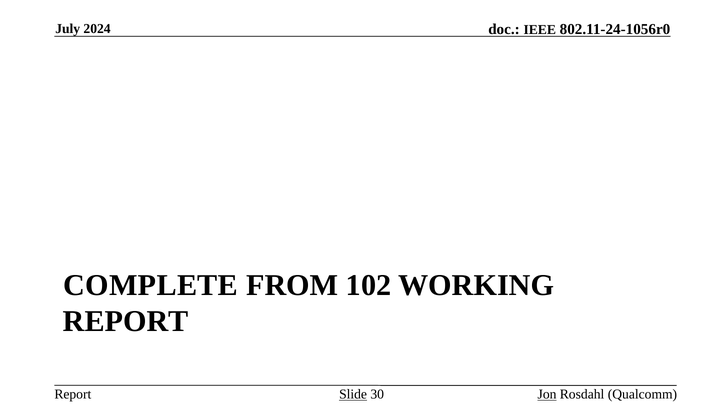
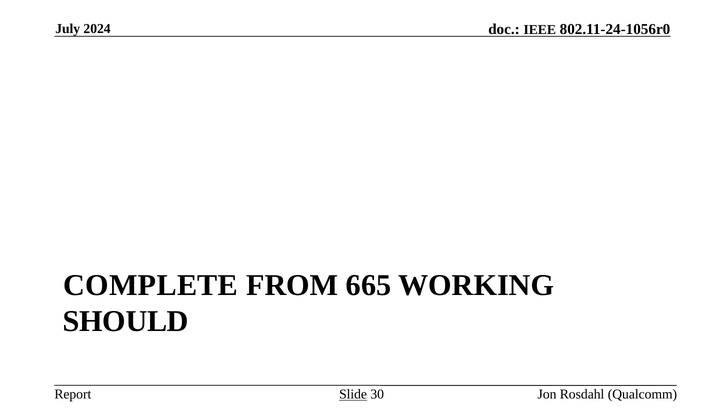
102: 102 -> 665
REPORT at (126, 321): REPORT -> SHOULD
Jon underline: present -> none
